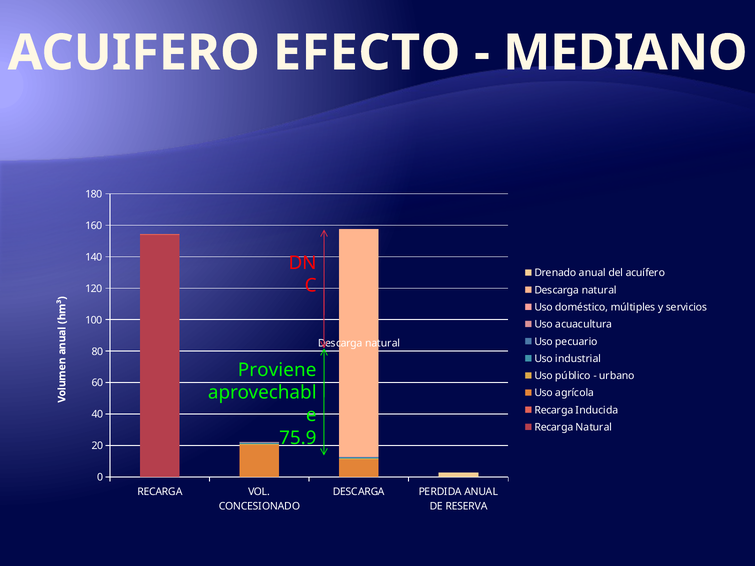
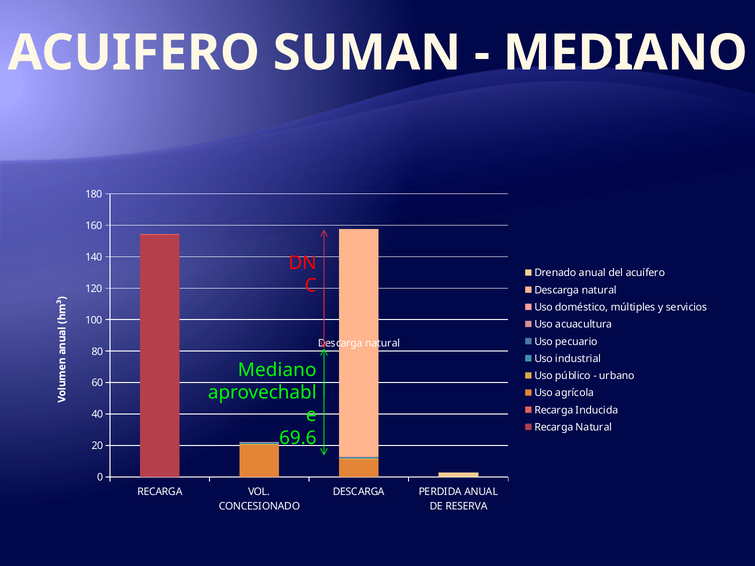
EFECTO: EFECTO -> SUMAN
Proviene at (277, 370): Proviene -> Mediano
75.9: 75.9 -> 69.6
